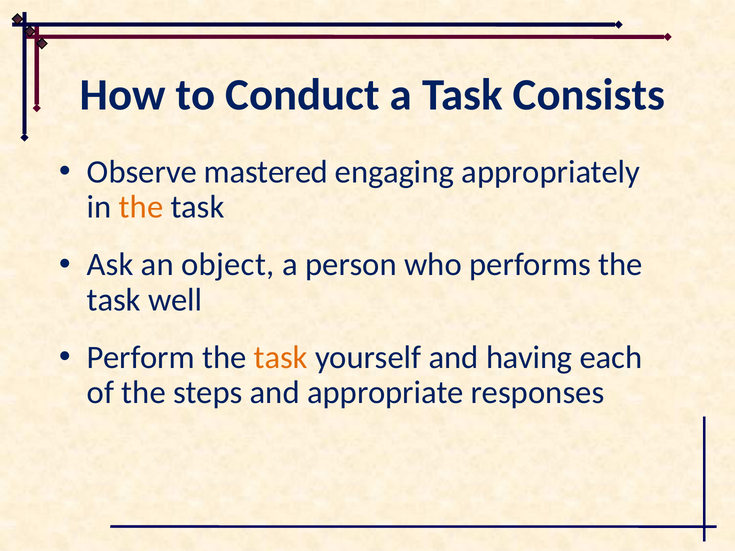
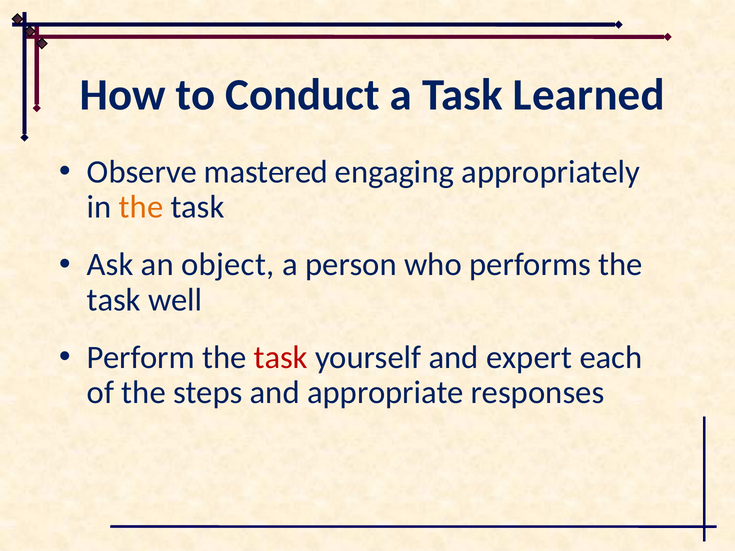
Consists: Consists -> Learned
task at (281, 357) colour: orange -> red
having: having -> expert
